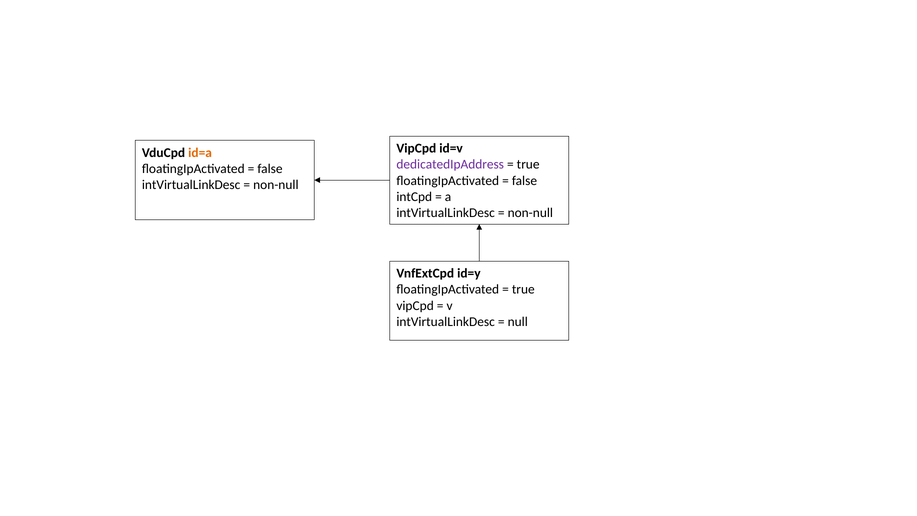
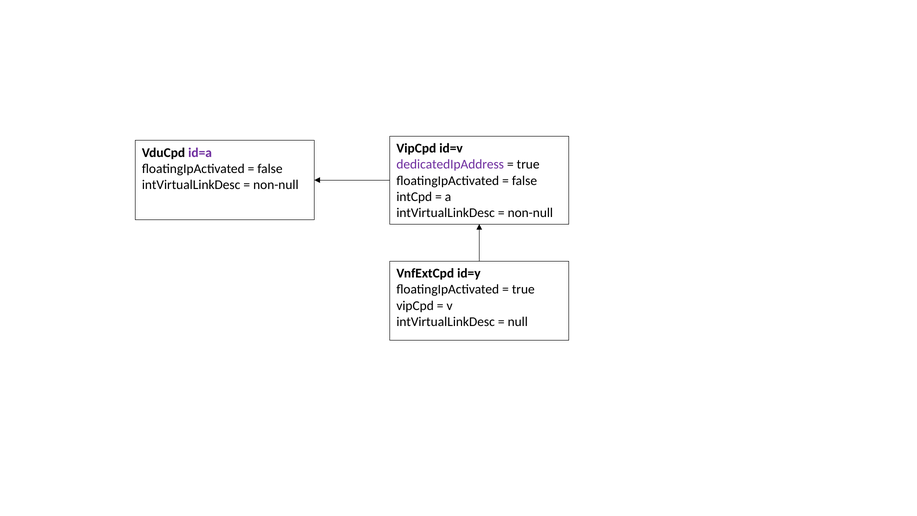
id=a colour: orange -> purple
